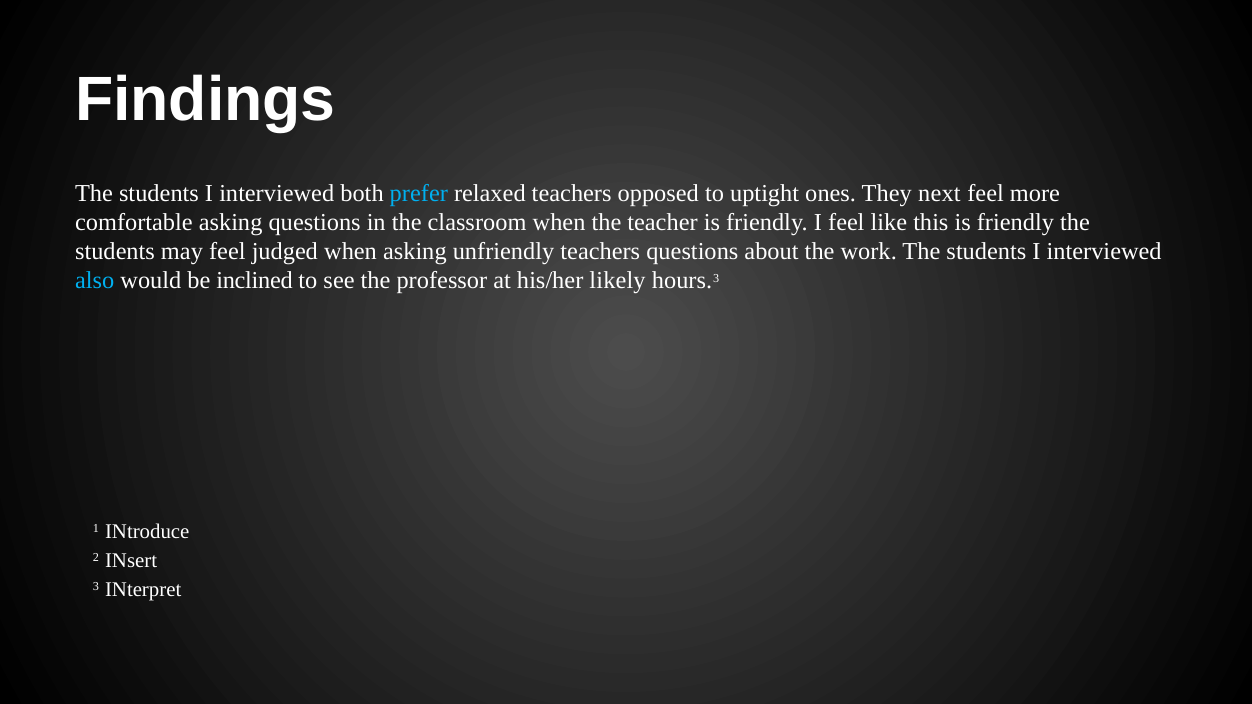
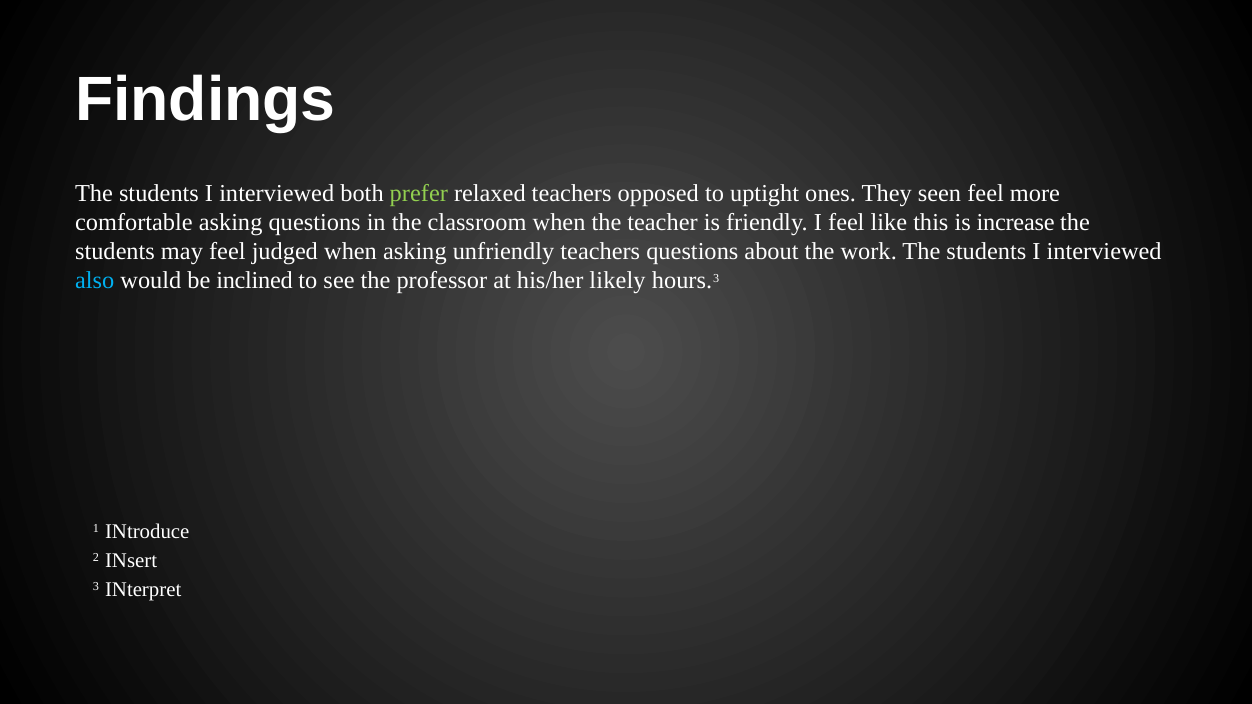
prefer colour: light blue -> light green
next: next -> seen
this is friendly: friendly -> increase
